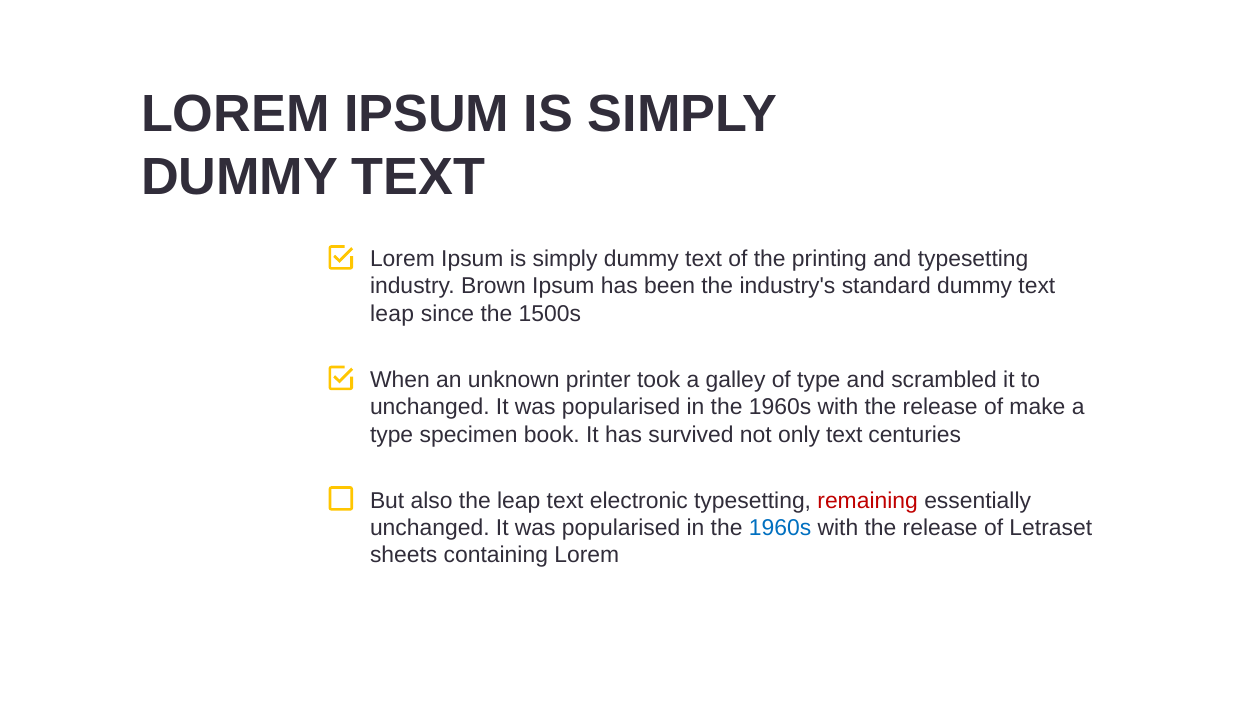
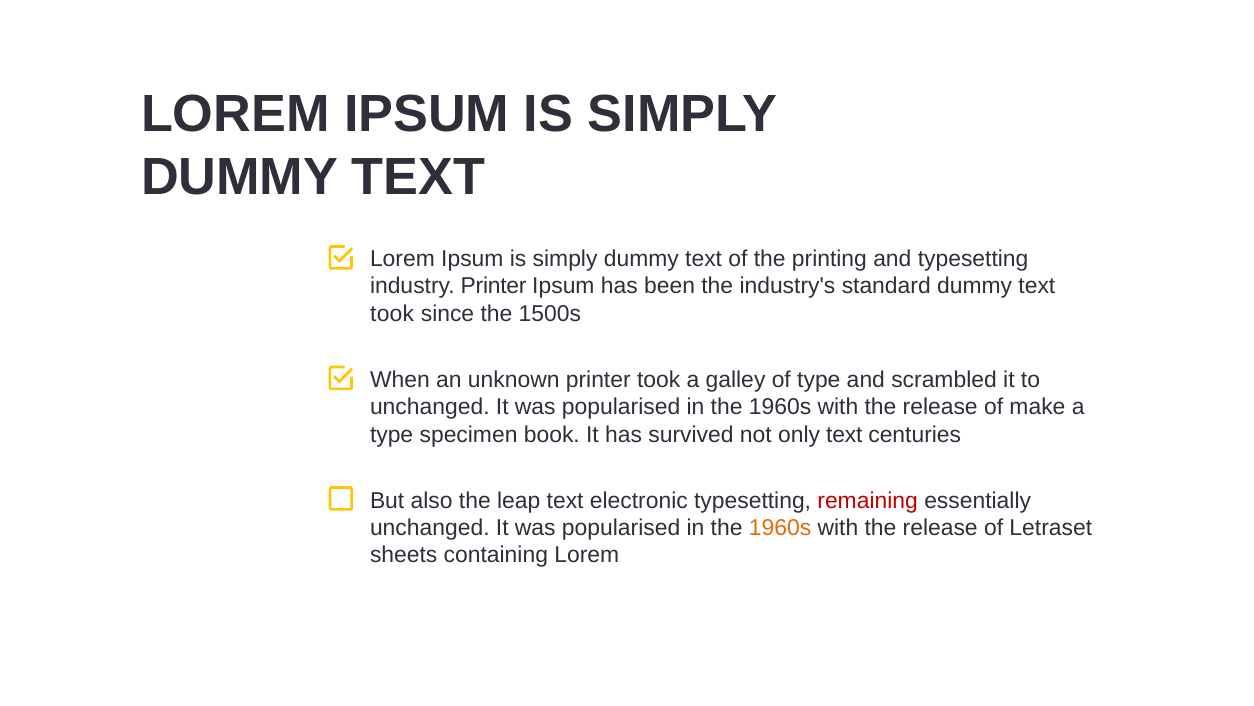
industry Brown: Brown -> Printer
leap at (392, 313): leap -> took
1960s at (780, 528) colour: blue -> orange
